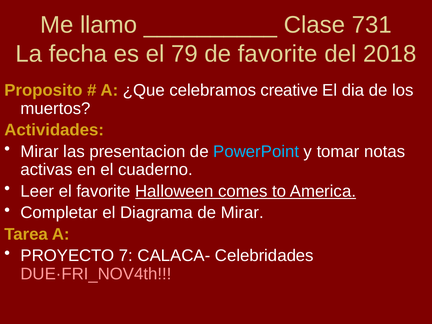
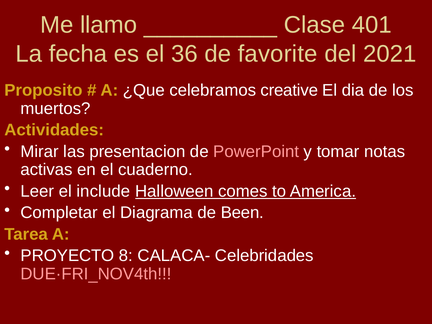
731: 731 -> 401
79: 79 -> 36
2018: 2018 -> 2021
PowerPoint colour: light blue -> pink
el favorite: favorite -> include
de Mirar: Mirar -> Been
7: 7 -> 8
